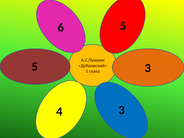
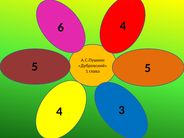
6 5: 5 -> 4
глава 3: 3 -> 5
